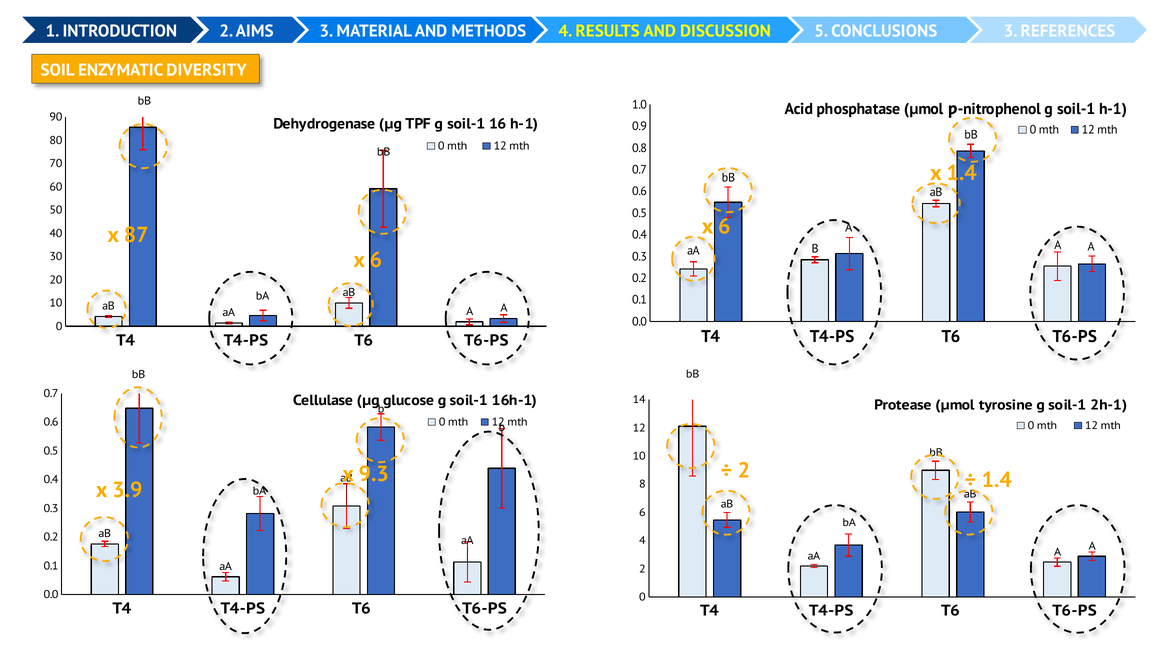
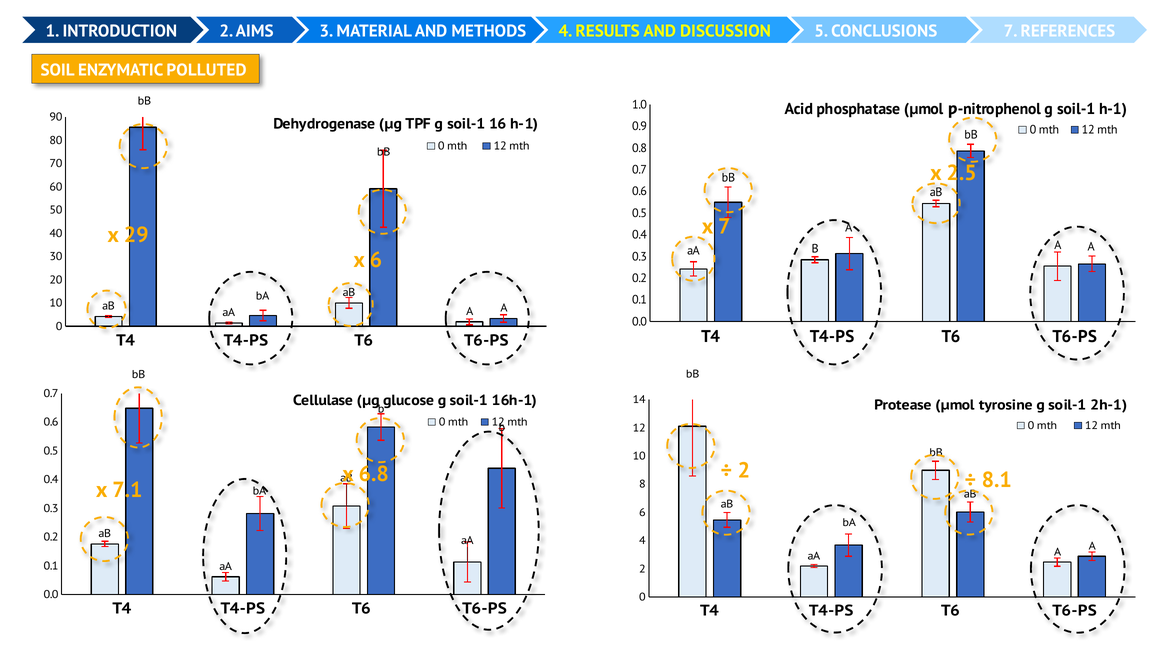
3 at (1011, 31): 3 -> 7
DIVERSITY: DIVERSITY -> POLLUTED
x 1.4: 1.4 -> 2.5
6 at (724, 227): 6 -> 7
87: 87 -> 29
1.4 at (997, 480): 1.4 -> 8.1
9.3: 9.3 -> 6.8
3.9: 3.9 -> 7.1
